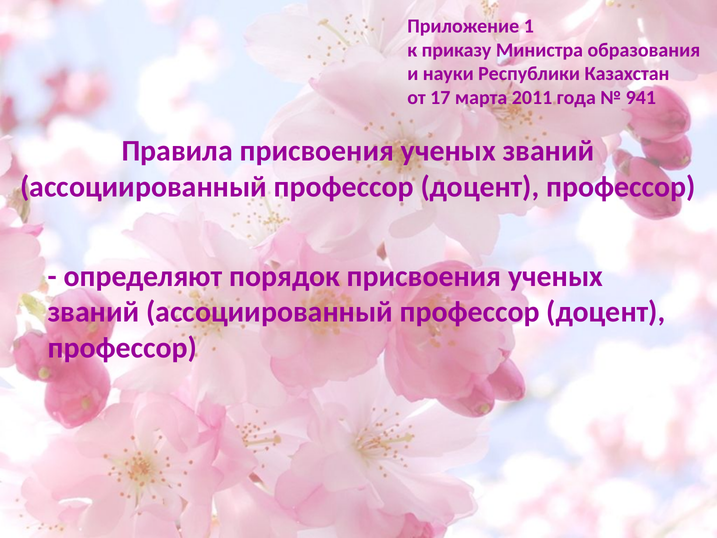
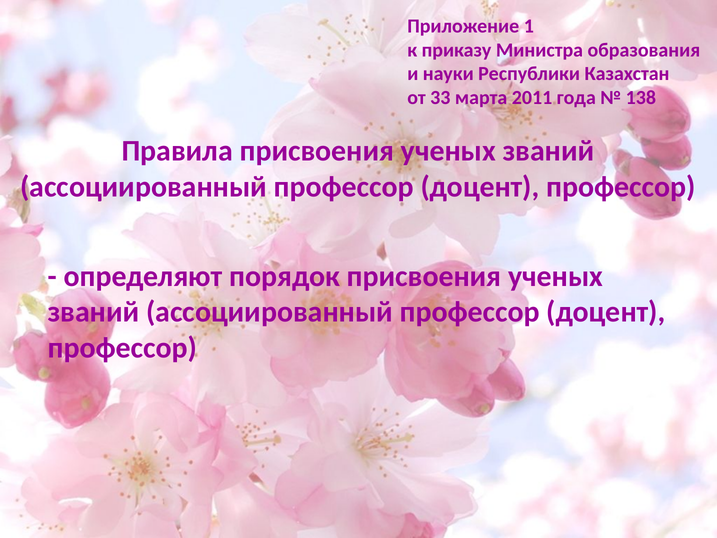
17: 17 -> 33
941: 941 -> 138
